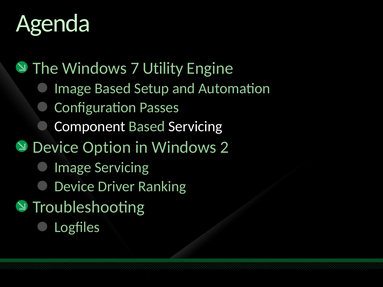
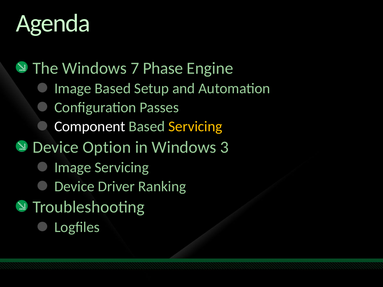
Utility: Utility -> Phase
Servicing at (195, 127) colour: white -> yellow
2: 2 -> 3
